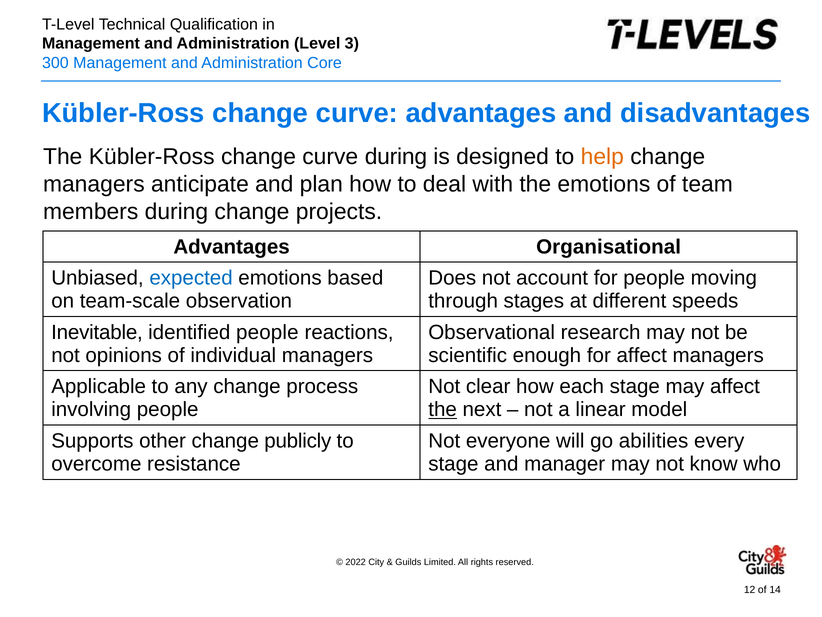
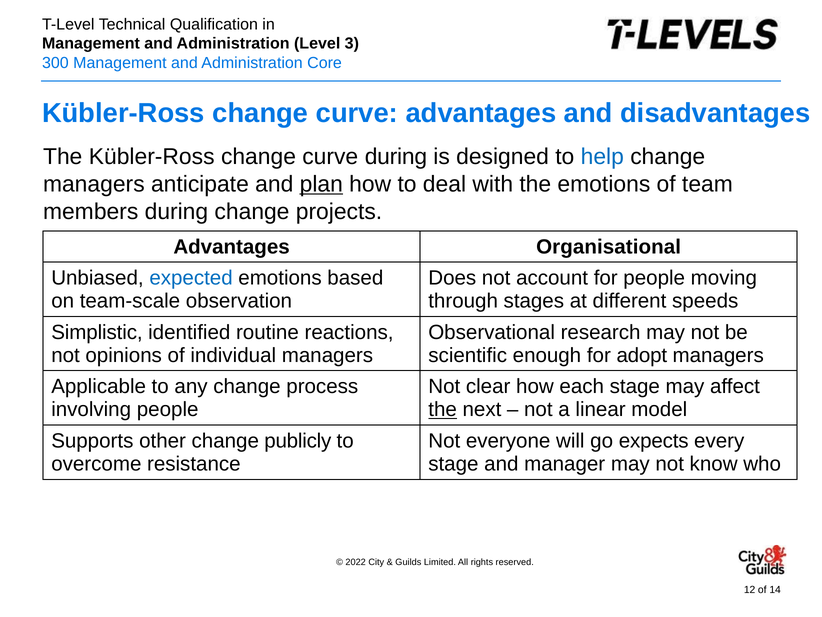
help colour: orange -> blue
plan underline: none -> present
Inevitable: Inevitable -> Simplistic
identified people: people -> routine
for affect: affect -> adopt
abilities: abilities -> expects
